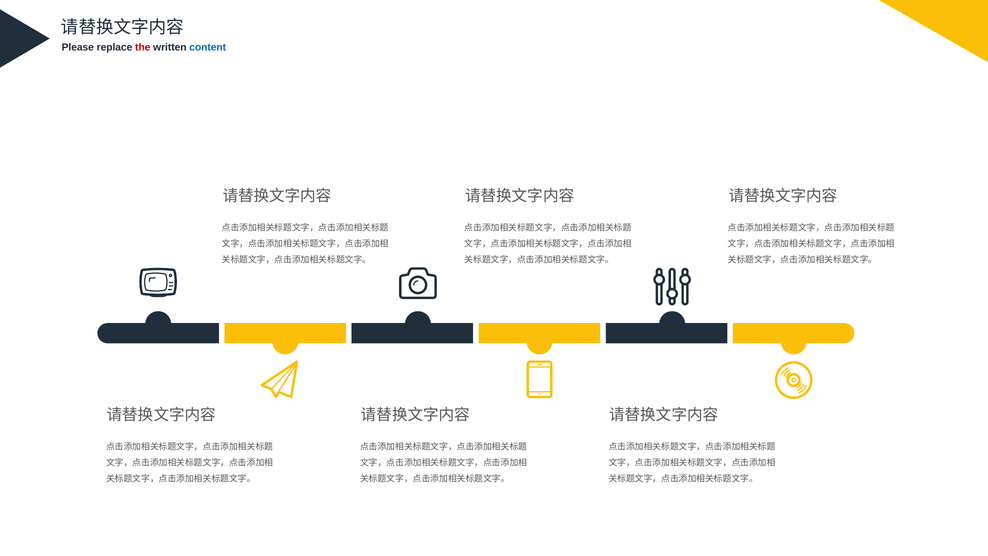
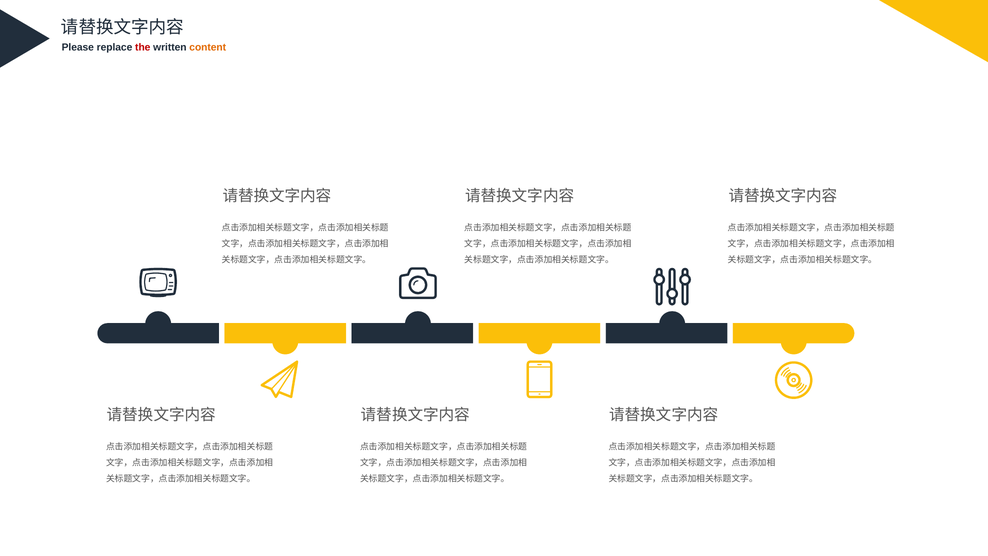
content colour: blue -> orange
